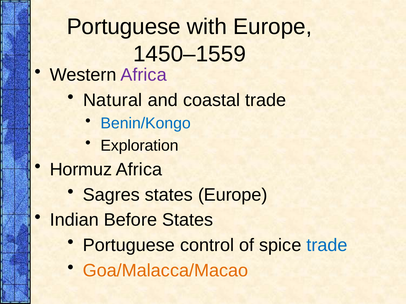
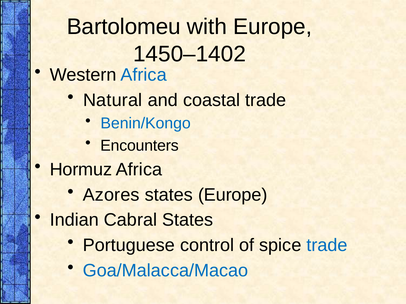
Portuguese at (124, 27): Portuguese -> Bartolomeu
1450–1559: 1450–1559 -> 1450–1402
Africa at (144, 75) colour: purple -> blue
Exploration: Exploration -> Encounters
Sagres: Sagres -> Azores
Before: Before -> Cabral
Goa/Malacca/Macao colour: orange -> blue
